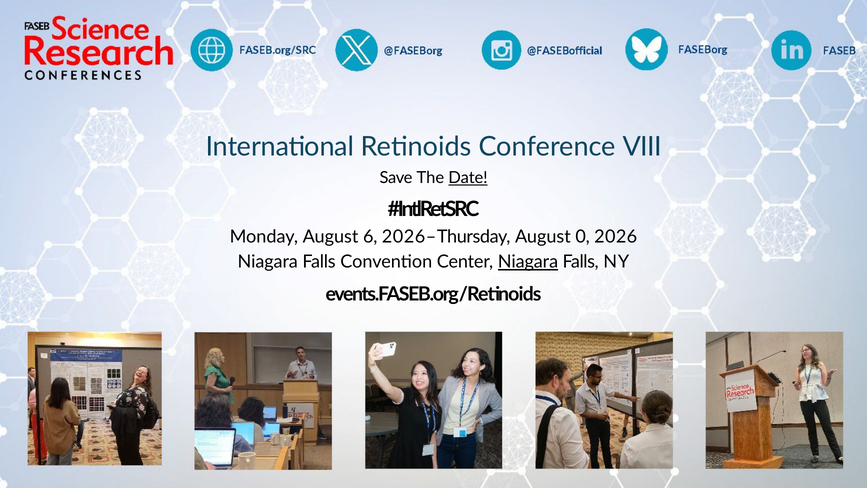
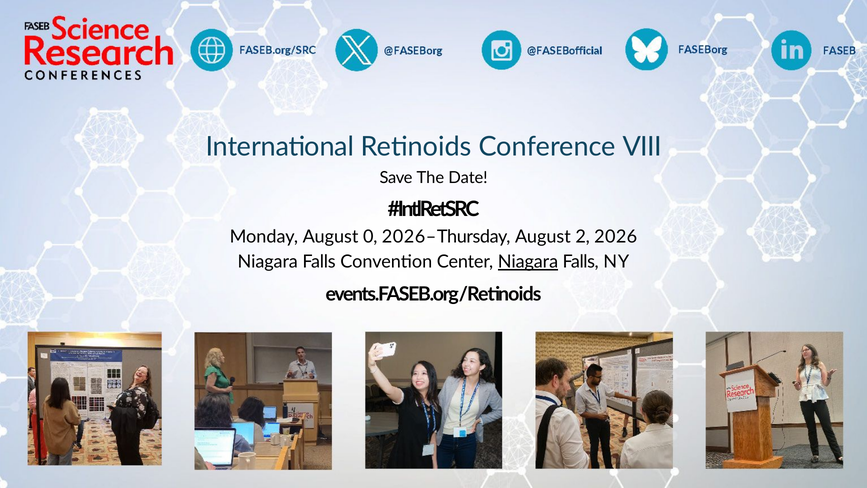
Date underline: present -> none
6: 6 -> 0
0: 0 -> 2
